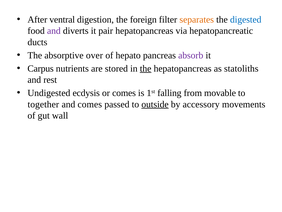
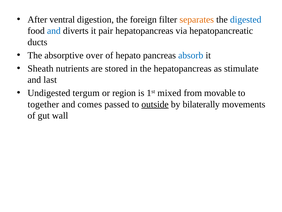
and at (54, 31) colour: purple -> blue
absorb colour: purple -> blue
Carpus: Carpus -> Sheath
the at (146, 68) underline: present -> none
statoliths: statoliths -> stimulate
rest: rest -> last
ecdysis: ecdysis -> tergum
or comes: comes -> region
falling: falling -> mixed
accessory: accessory -> bilaterally
